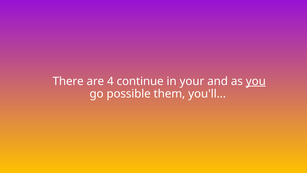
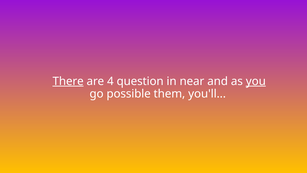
There underline: none -> present
continue: continue -> question
your: your -> near
